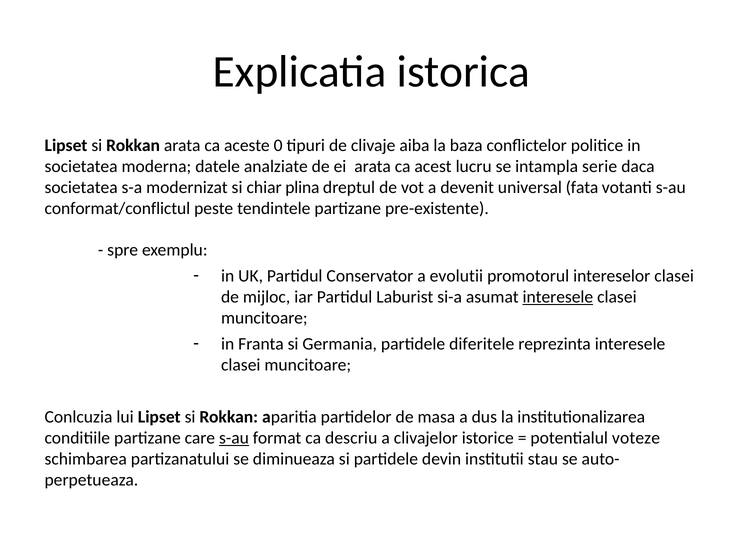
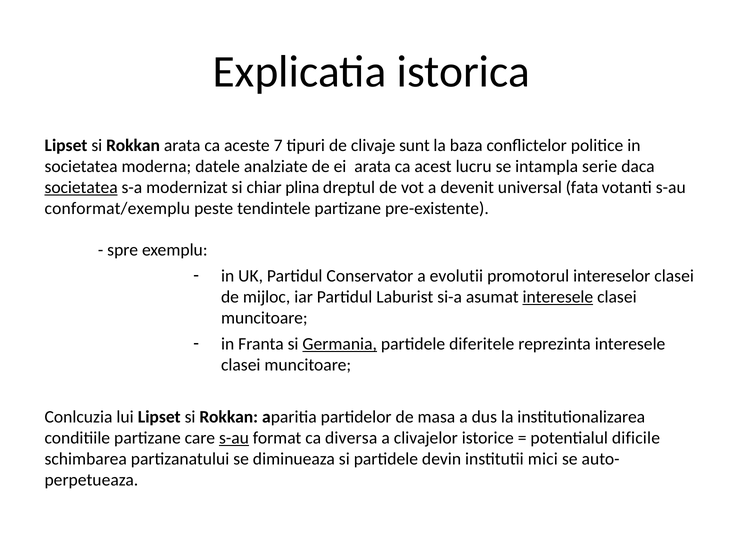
0: 0 -> 7
aiba: aiba -> sunt
societatea at (81, 188) underline: none -> present
conformat/conflictul: conformat/conflictul -> conformat/exemplu
Germania underline: none -> present
descriu: descriu -> diversa
voteze: voteze -> dificile
stau: stau -> mici
